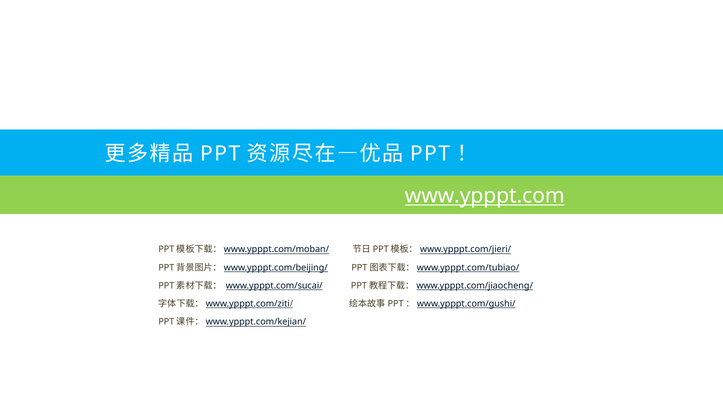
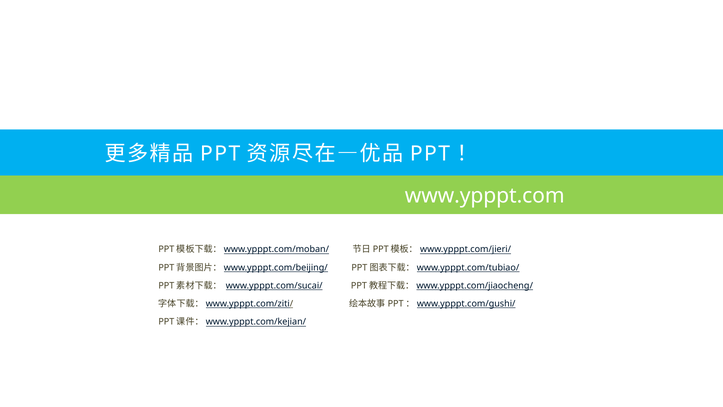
www.ypppt.com underline: present -> none
